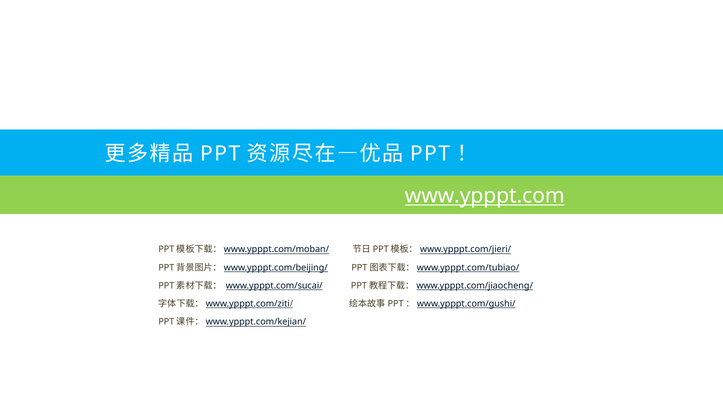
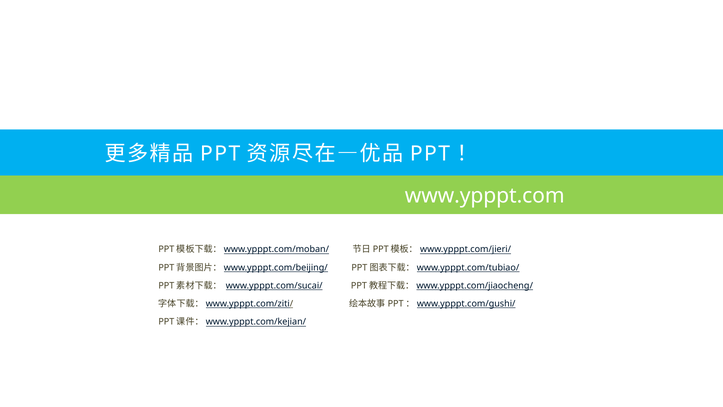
www.ypppt.com underline: present -> none
